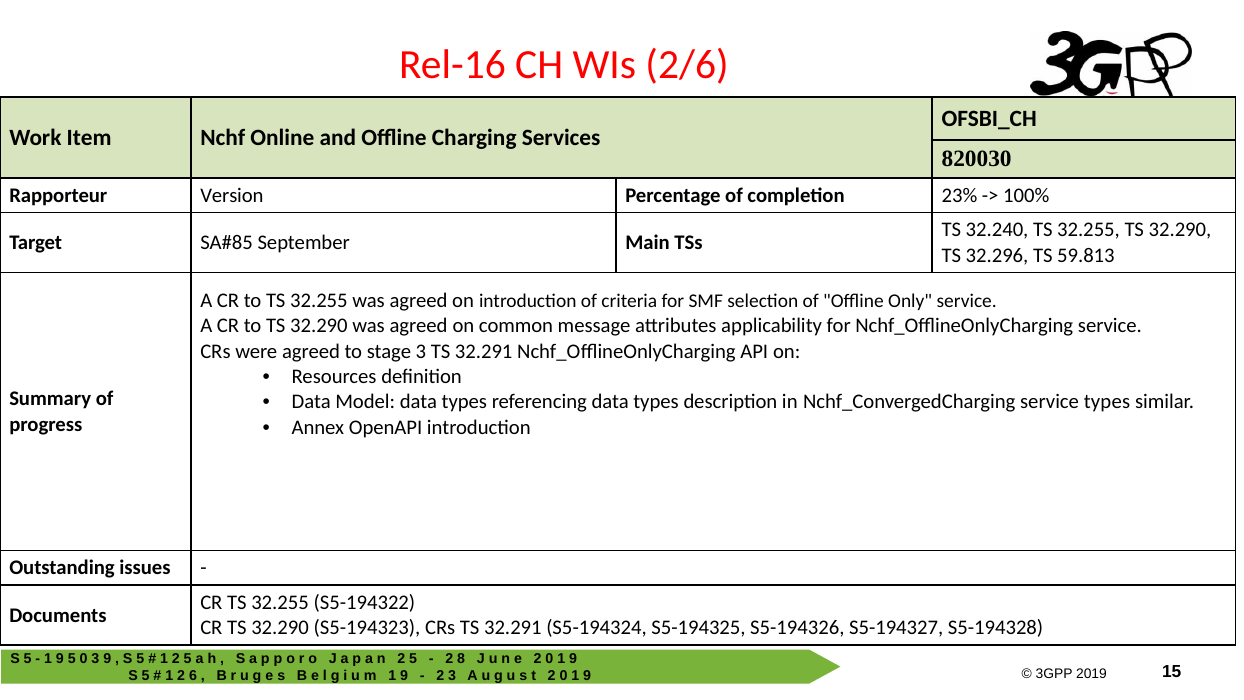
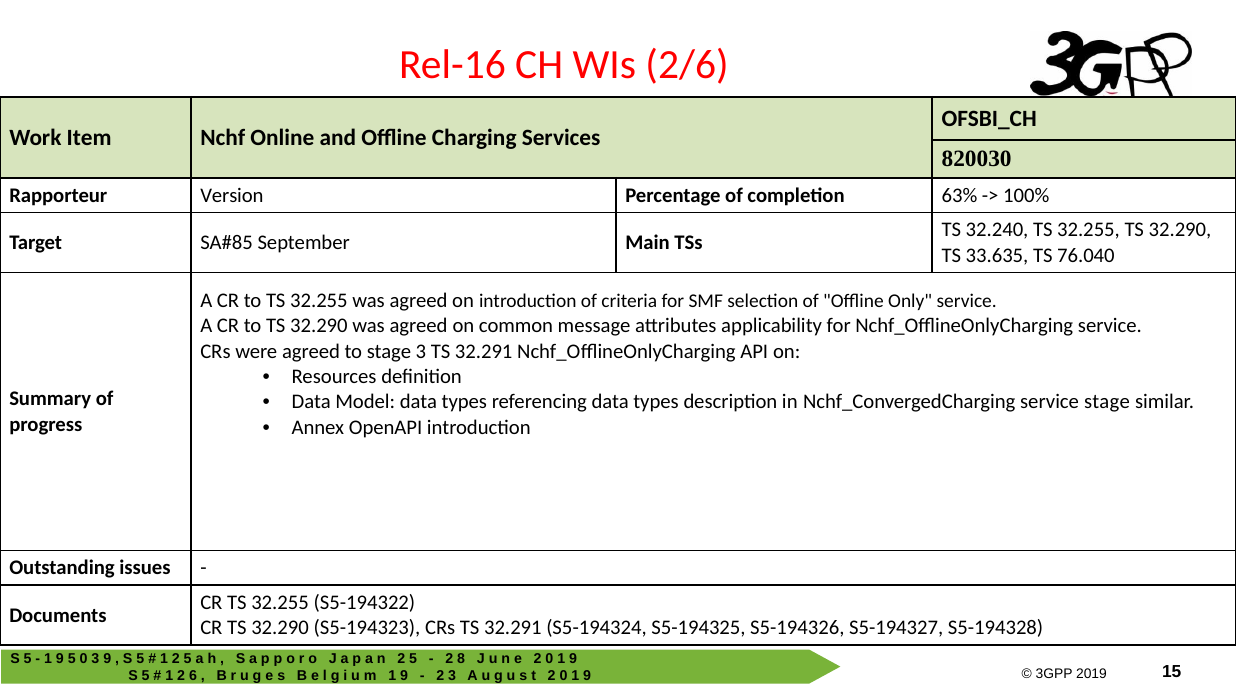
23%: 23% -> 63%
32.296: 32.296 -> 33.635
59.813: 59.813 -> 76.040
service types: types -> stage
